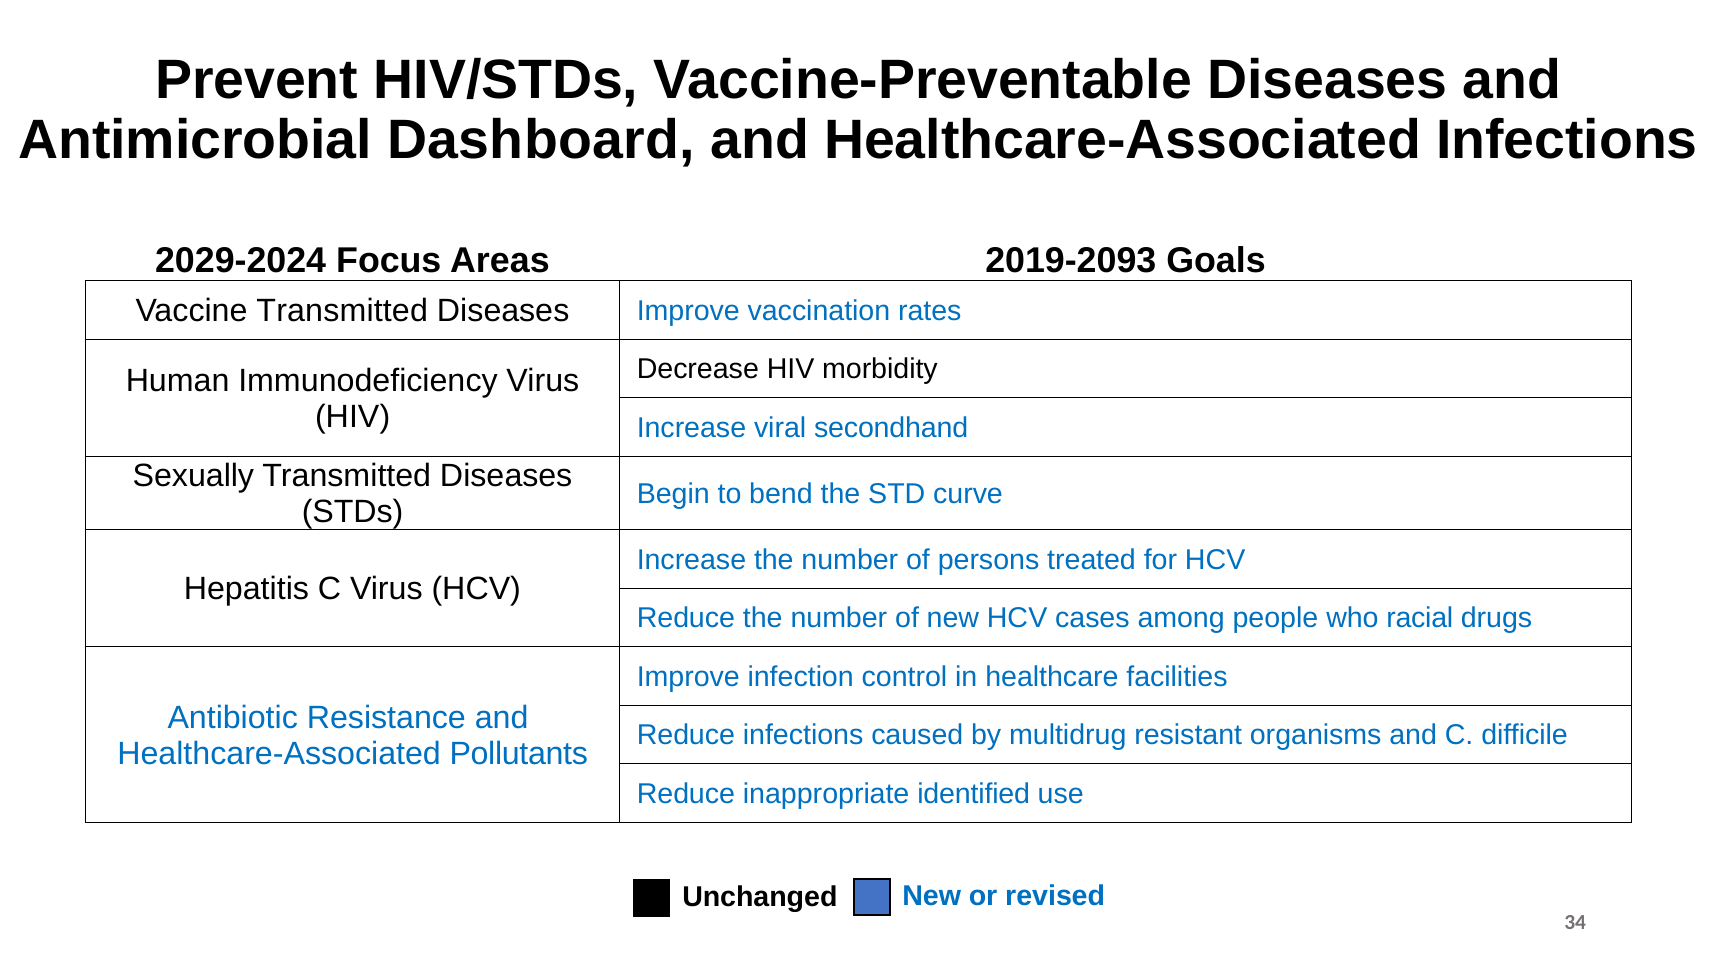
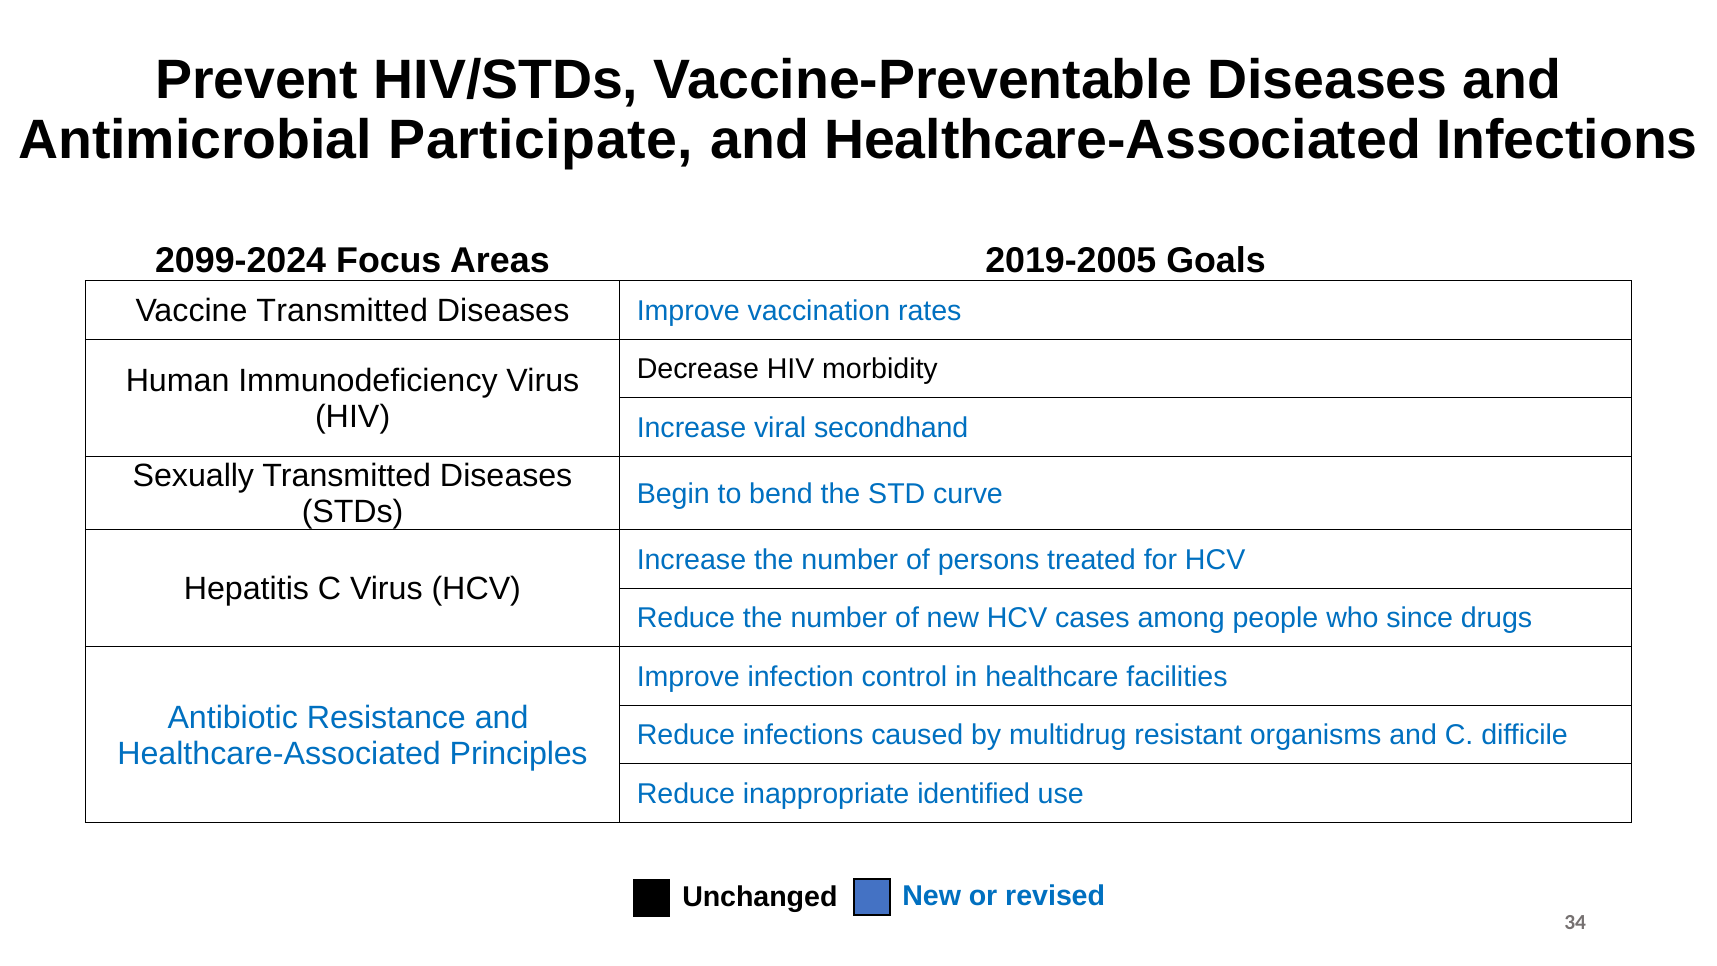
Dashboard: Dashboard -> Participate
2029-2024: 2029-2024 -> 2099-2024
2019-2093: 2019-2093 -> 2019-2005
racial: racial -> since
Pollutants: Pollutants -> Principles
